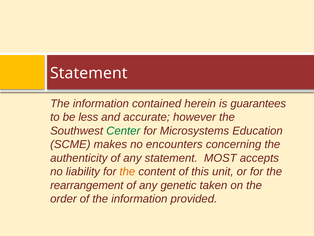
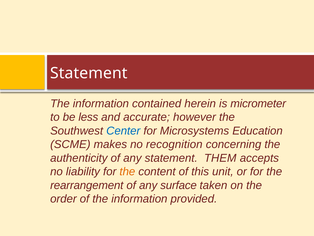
guarantees: guarantees -> micrometer
Center colour: green -> blue
encounters: encounters -> recognition
MOST: MOST -> THEM
genetic: genetic -> surface
